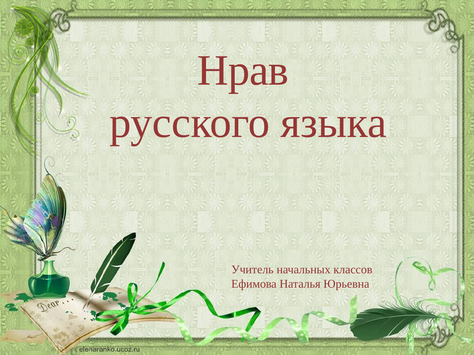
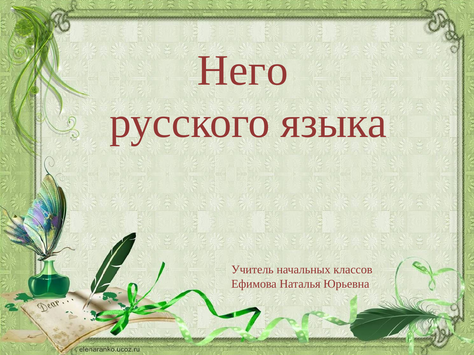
Нрав: Нрав -> Него
